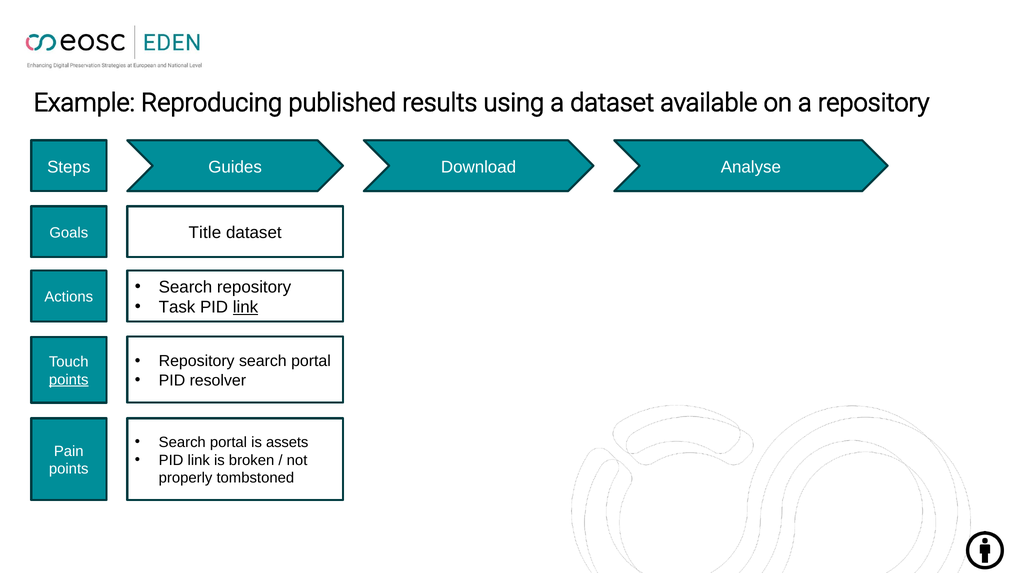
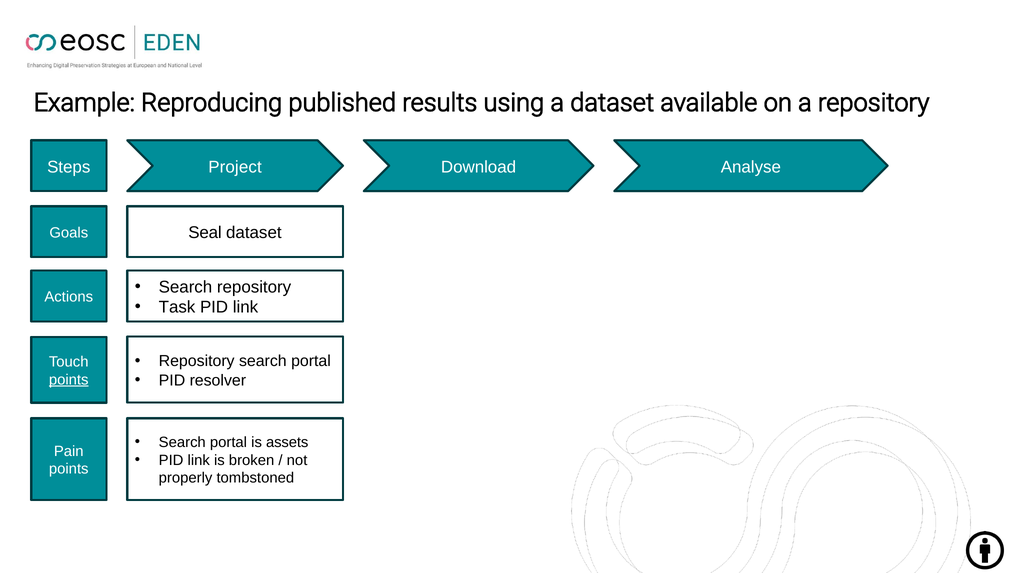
Guides: Guides -> Project
Title: Title -> Seal
link at (245, 307) underline: present -> none
